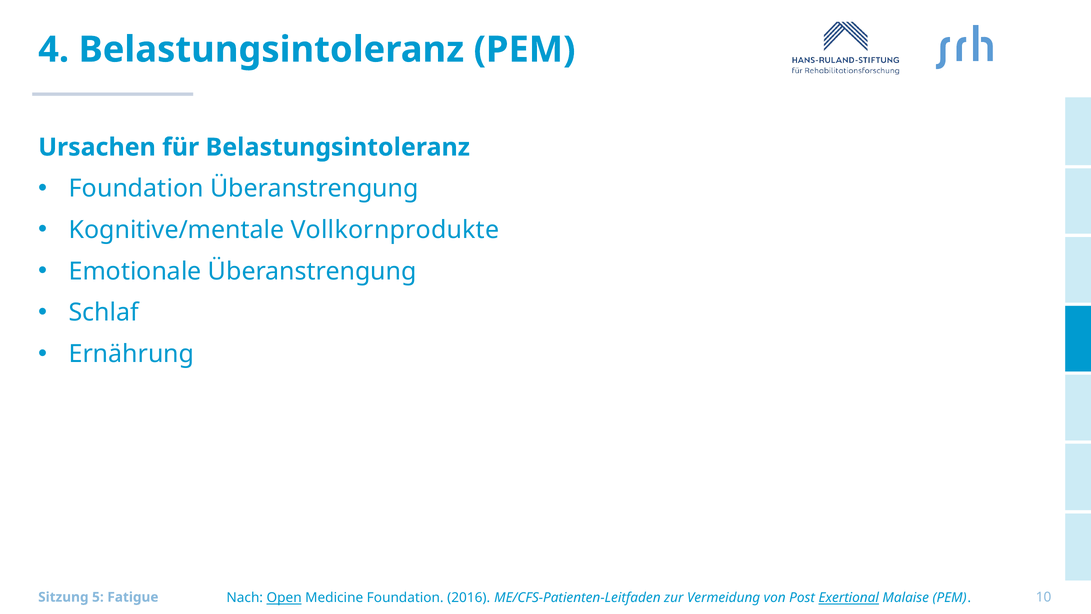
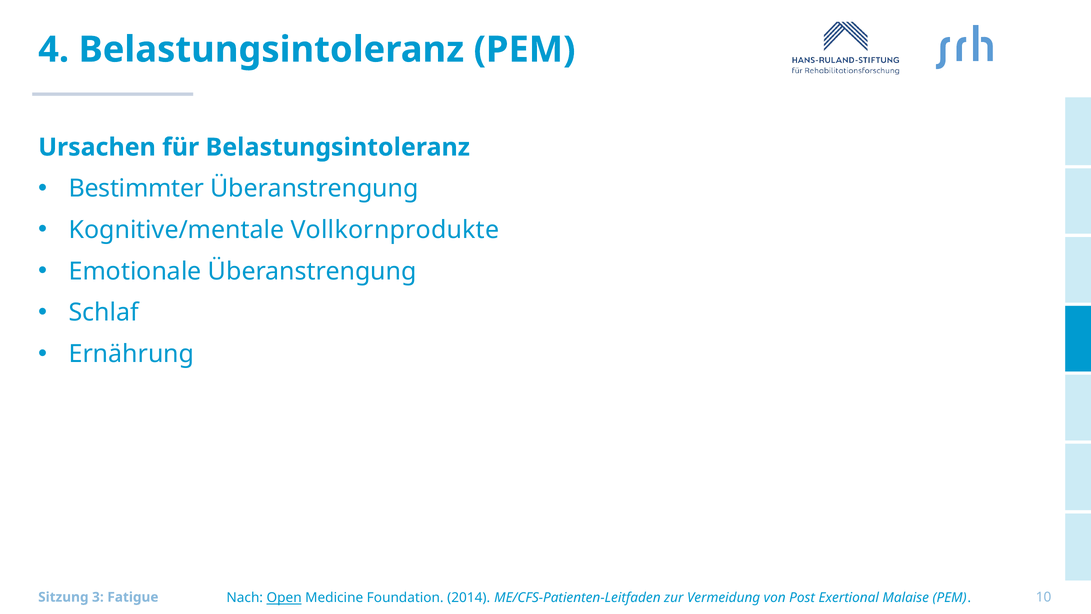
Foundation at (136, 189): Foundation -> Bestimmter
2016: 2016 -> 2014
Exertional underline: present -> none
5: 5 -> 3
